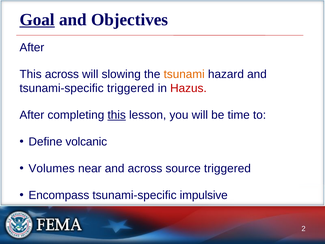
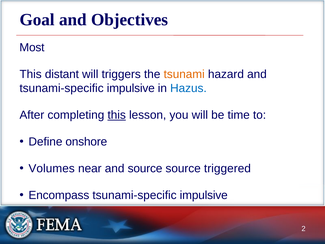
Goal underline: present -> none
After at (32, 47): After -> Most
This across: across -> distant
slowing: slowing -> triggers
triggered at (131, 88): triggered -> impulsive
Hazus colour: red -> blue
volcanic: volcanic -> onshore
and across: across -> source
